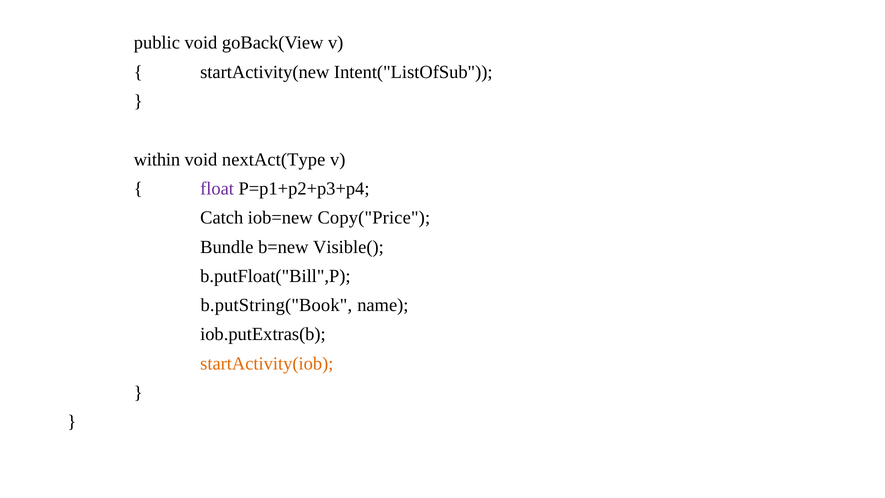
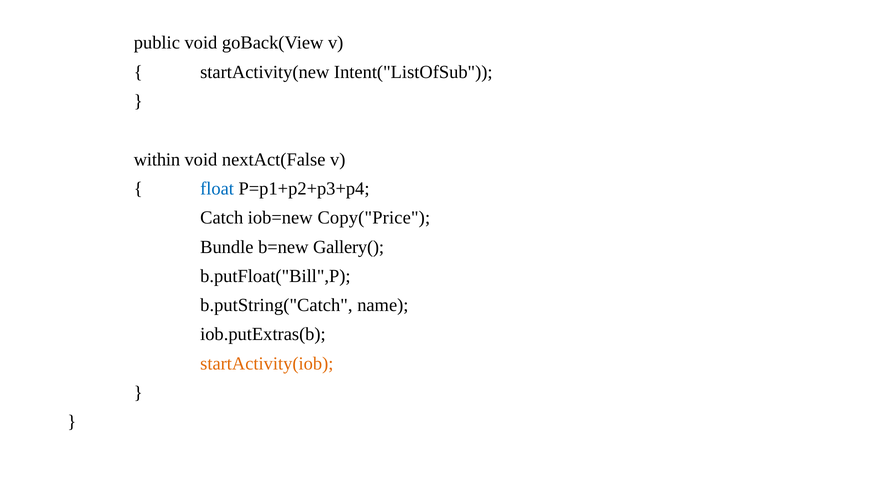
nextAct(Type: nextAct(Type -> nextAct(False
float colour: purple -> blue
Visible(: Visible( -> Gallery(
b.putString("Book: b.putString("Book -> b.putString("Catch
